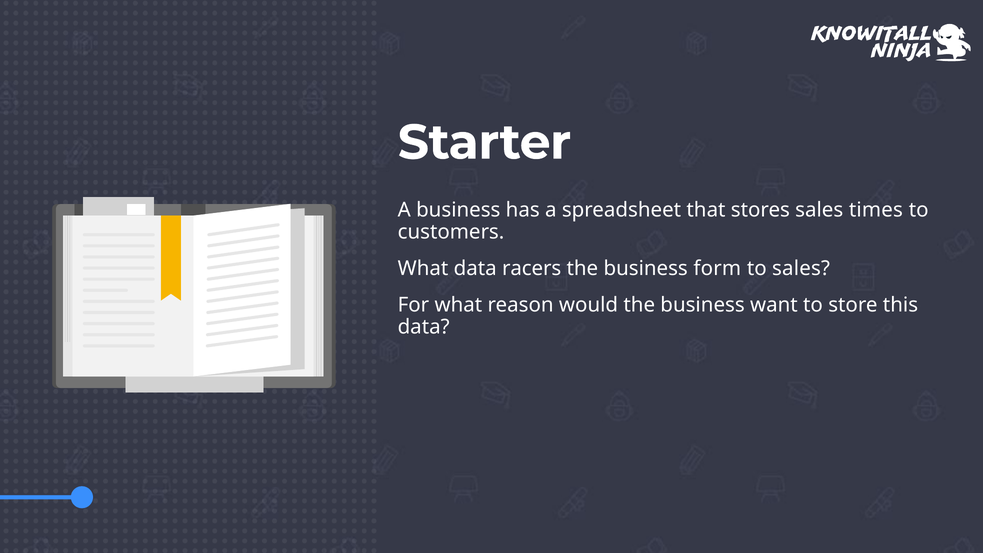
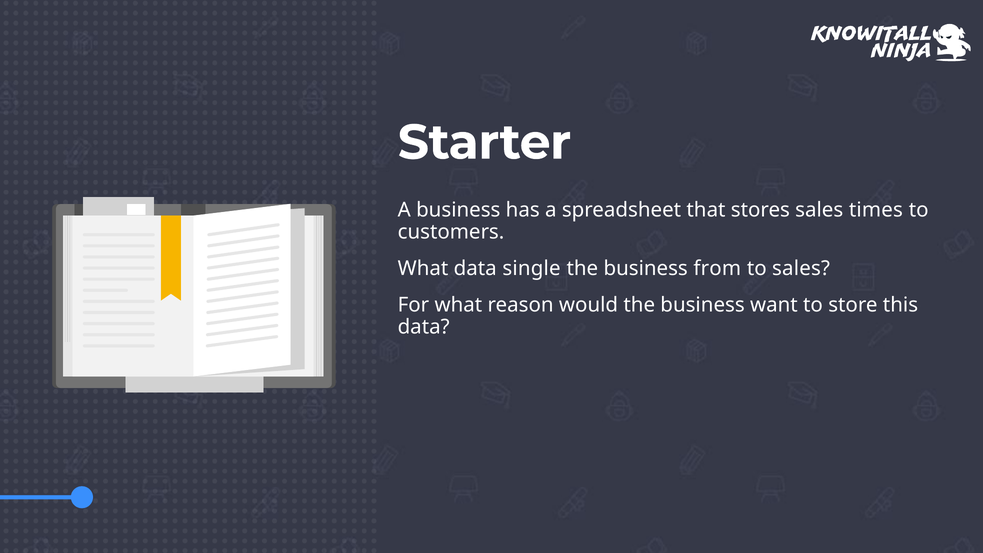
racers: racers -> single
form: form -> from
